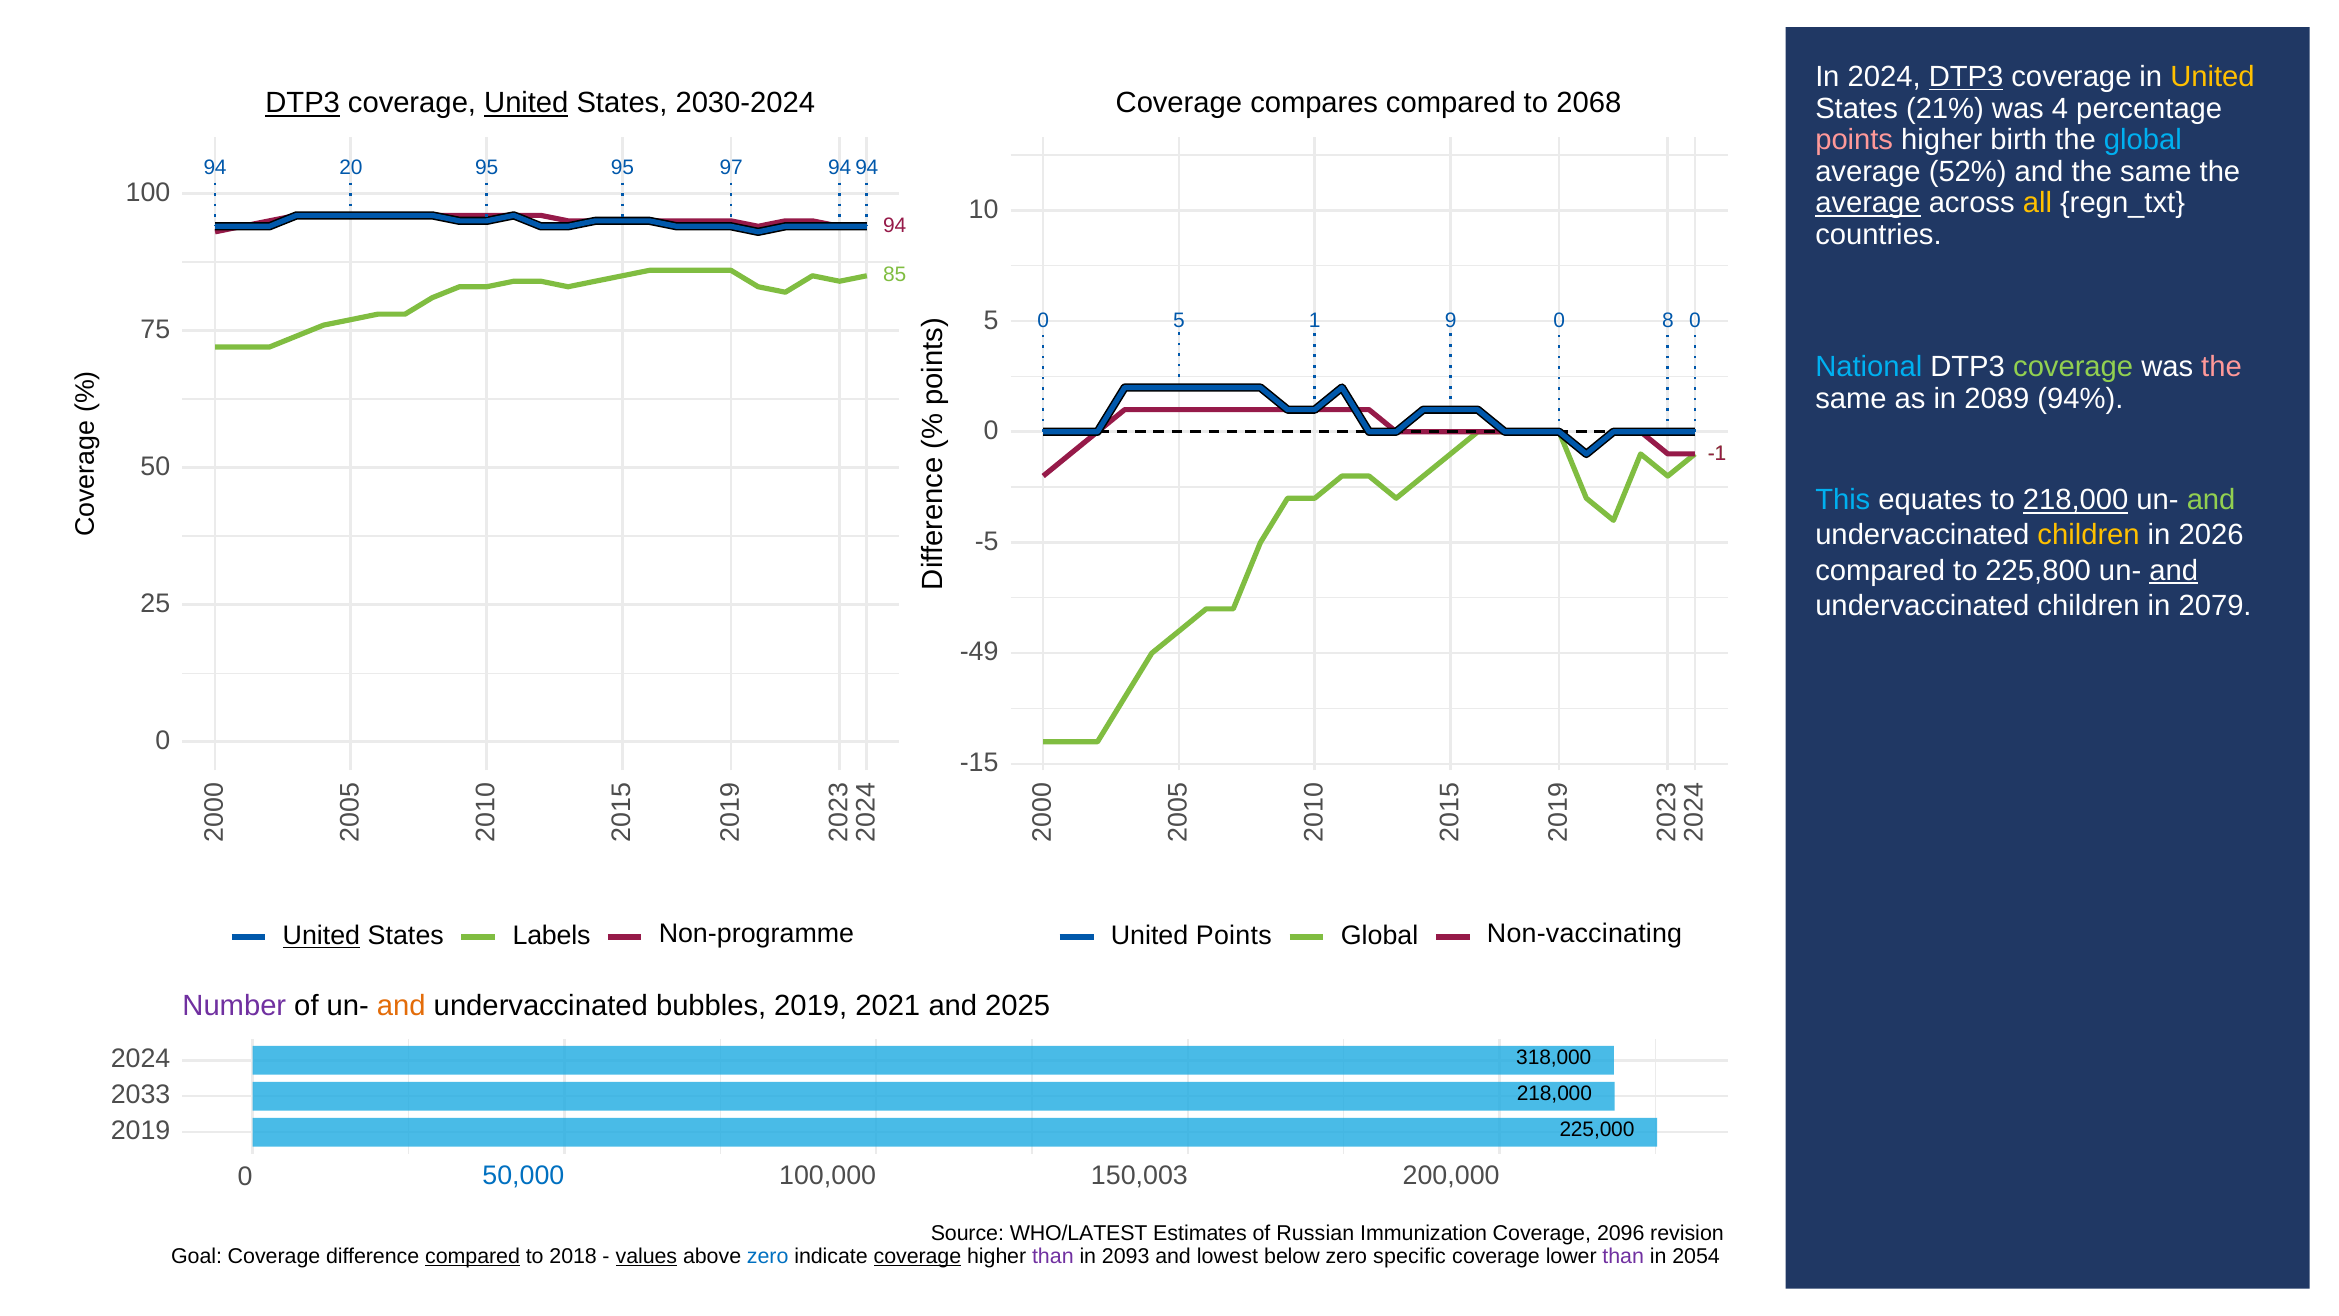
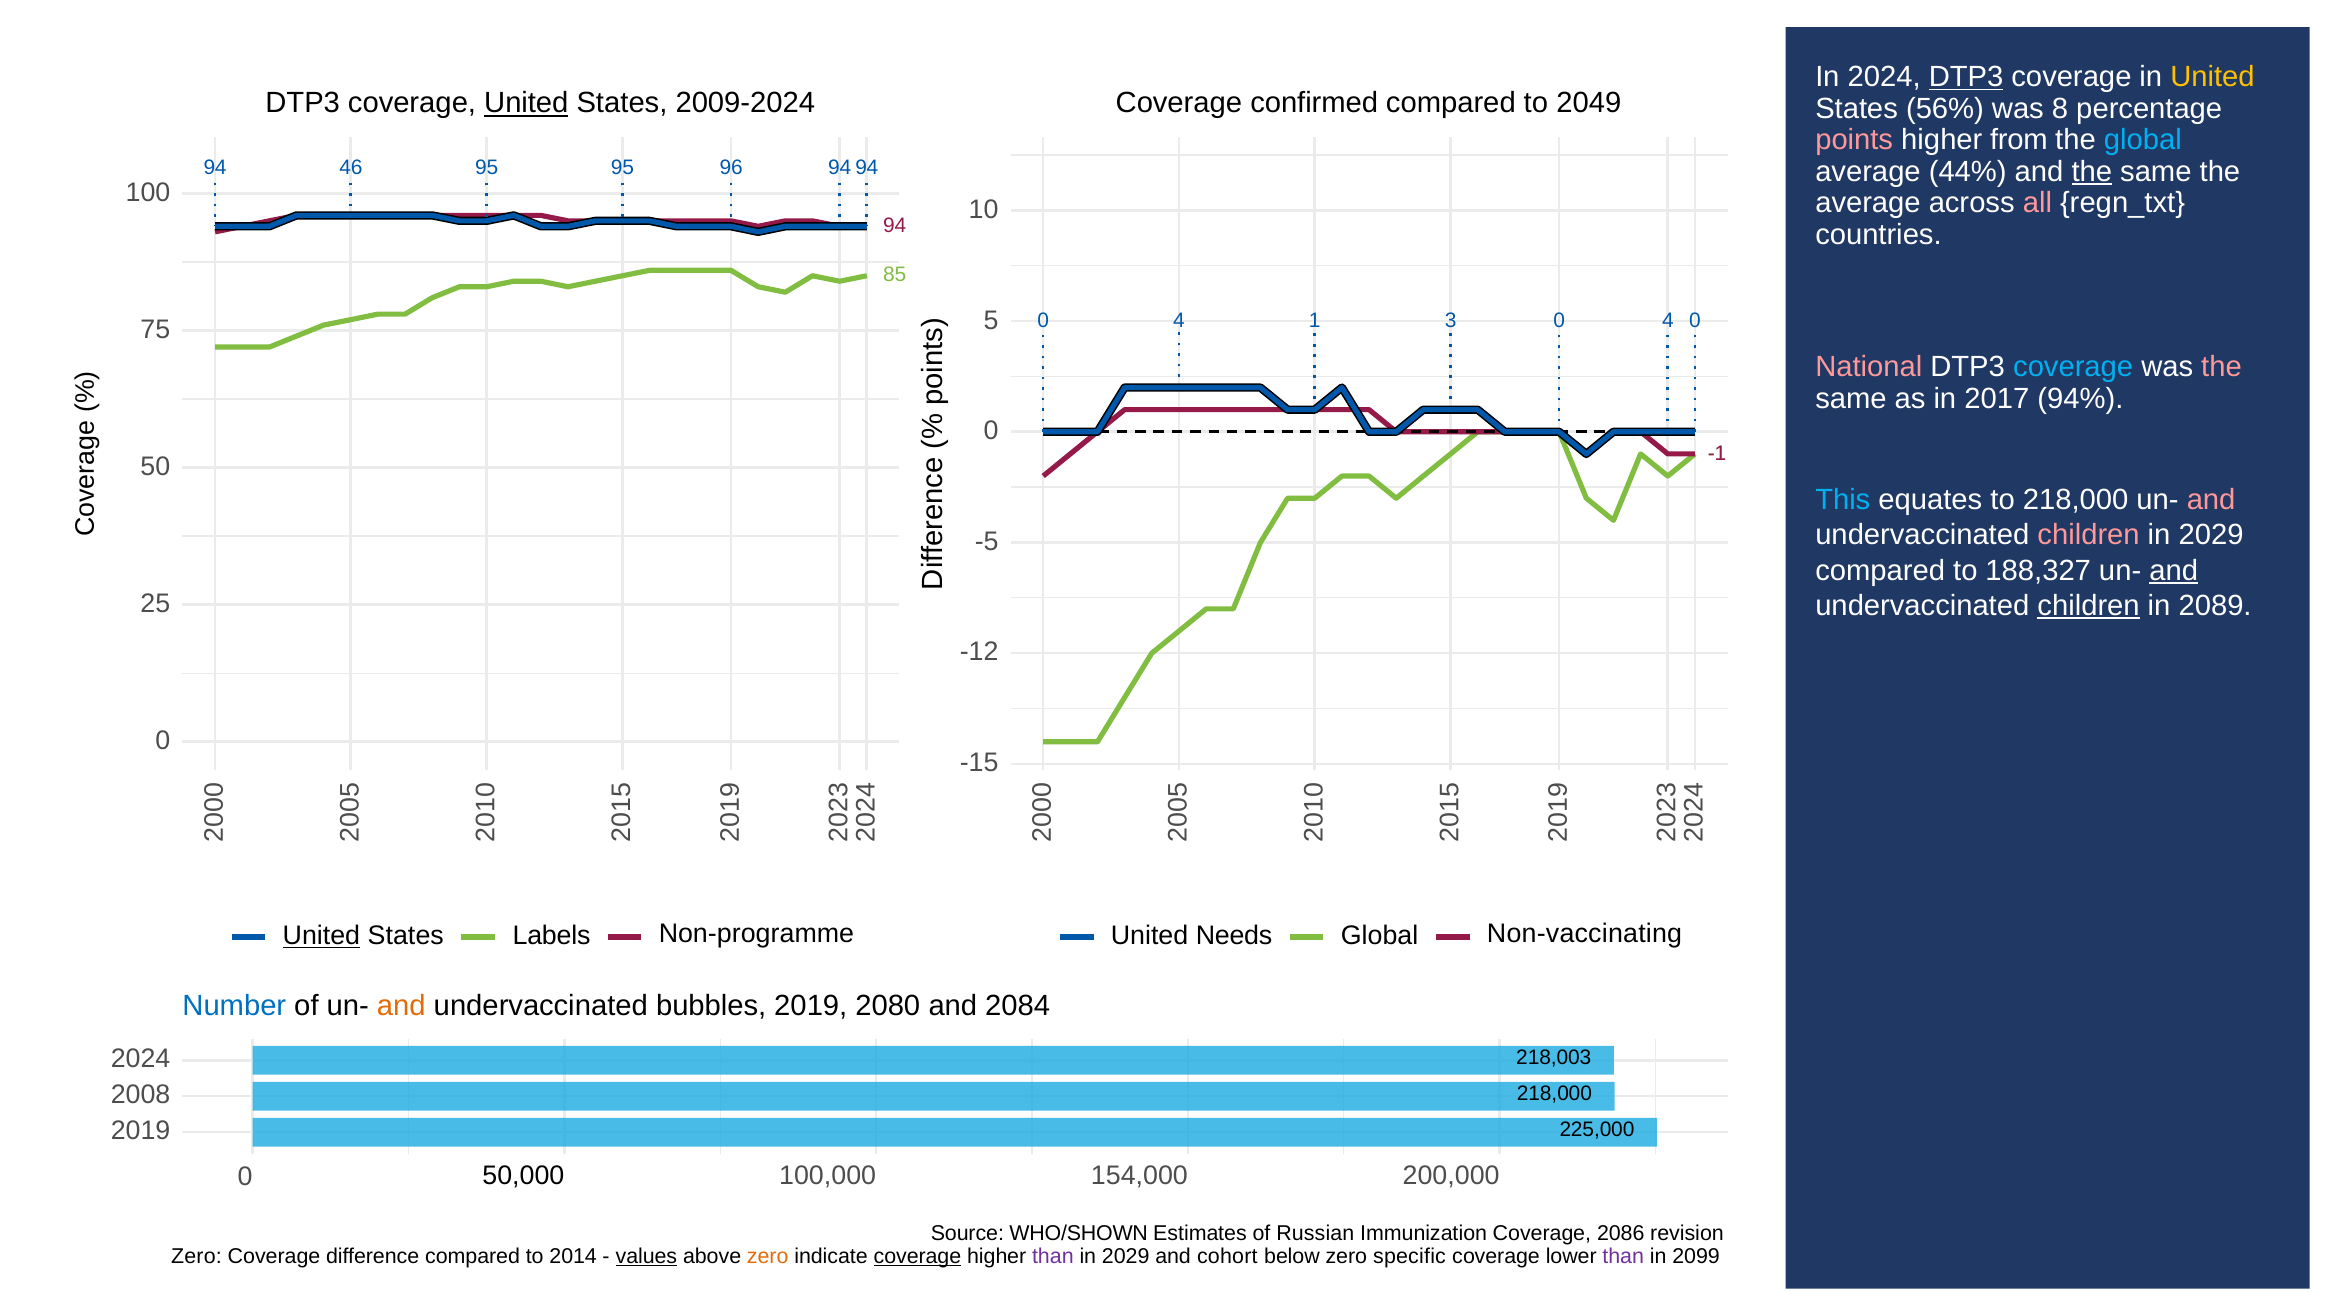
DTP3 at (303, 103) underline: present -> none
2030-2024: 2030-2024 -> 2009-2024
compares: compares -> confirmed
2068: 2068 -> 2049
21%: 21% -> 56%
was 4: 4 -> 8
birth: birth -> from
20: 20 -> 46
97: 97 -> 96
52%: 52% -> 44%
the at (2092, 172) underline: none -> present
average at (1868, 203) underline: present -> none
all colour: yellow -> pink
5 at (1179, 320): 5 -> 4
9 at (1451, 320): 9 -> 3
8 at (1668, 320): 8 -> 4
National colour: light blue -> pink
coverage at (2073, 367) colour: light green -> light blue
2089: 2089 -> 2017
218,000 at (2076, 500) underline: present -> none
and at (2211, 500) colour: light green -> pink
children at (2089, 535) colour: yellow -> pink
2026 at (2211, 535): 2026 -> 2029
225,800: 225,800 -> 188,327
children at (2089, 605) underline: none -> present
2079: 2079 -> 2089
-49: -49 -> -12
United Points: Points -> Needs
Number colour: purple -> blue
2021: 2021 -> 2080
2025: 2025 -> 2084
318,000: 318,000 -> 218,003
2033: 2033 -> 2008
50,000 colour: blue -> black
150,003: 150,003 -> 154,000
WHO/LATEST: WHO/LATEST -> WHO/SHOWN
2096: 2096 -> 2086
Goal at (197, 1256): Goal -> Zero
compared at (473, 1256) underline: present -> none
2018: 2018 -> 2014
zero at (768, 1256) colour: blue -> orange
2093 at (1126, 1256): 2093 -> 2029
lowest: lowest -> cohort
2054: 2054 -> 2099
